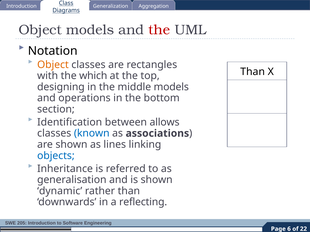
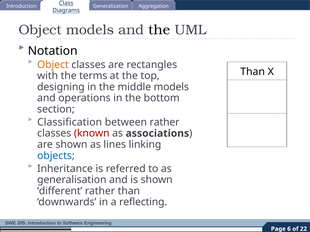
the at (159, 30) colour: red -> black
which: which -> terms
Identification: Identification -> Classification
between allows: allows -> rather
known colour: blue -> red
dynamic: dynamic -> different
